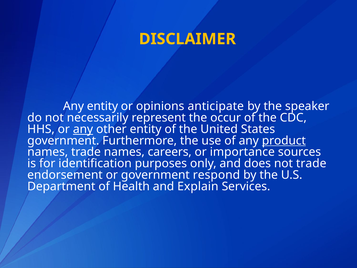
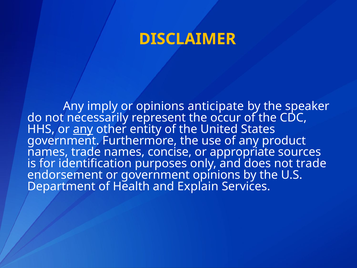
Any entity: entity -> imply
product underline: present -> none
careers: careers -> concise
importance: importance -> appropriate
government respond: respond -> opinions
